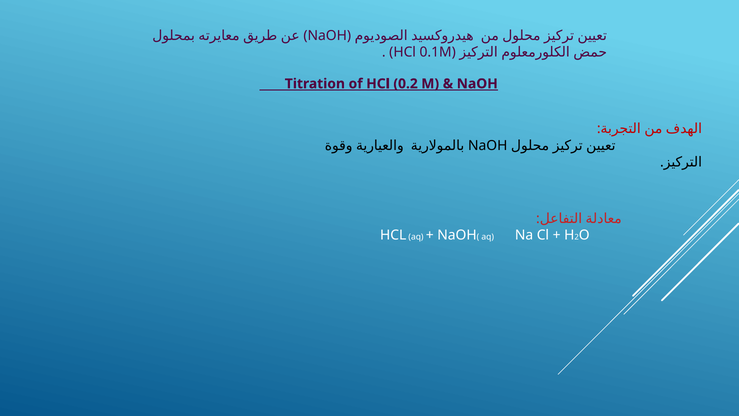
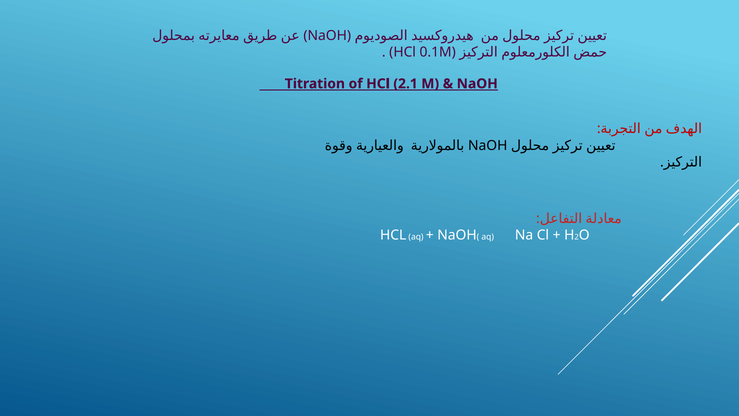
0.2: 0.2 -> 2.1
